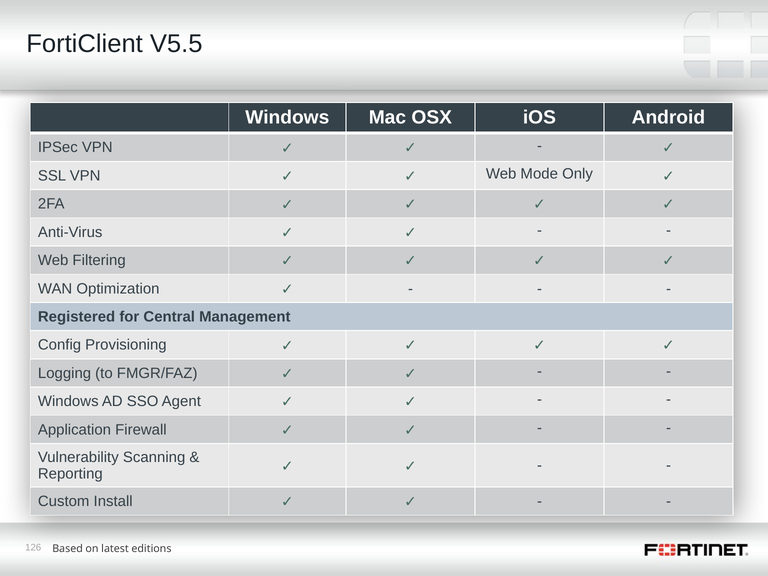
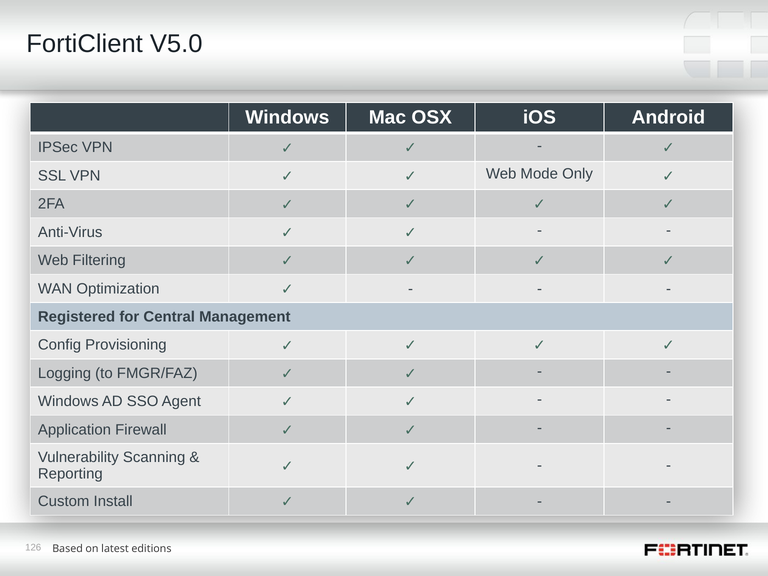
V5.5: V5.5 -> V5.0
